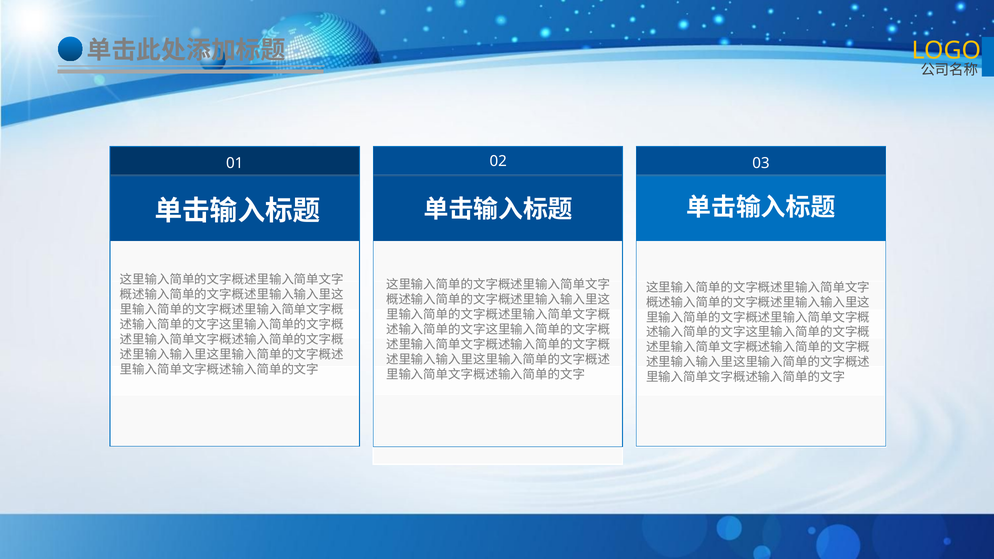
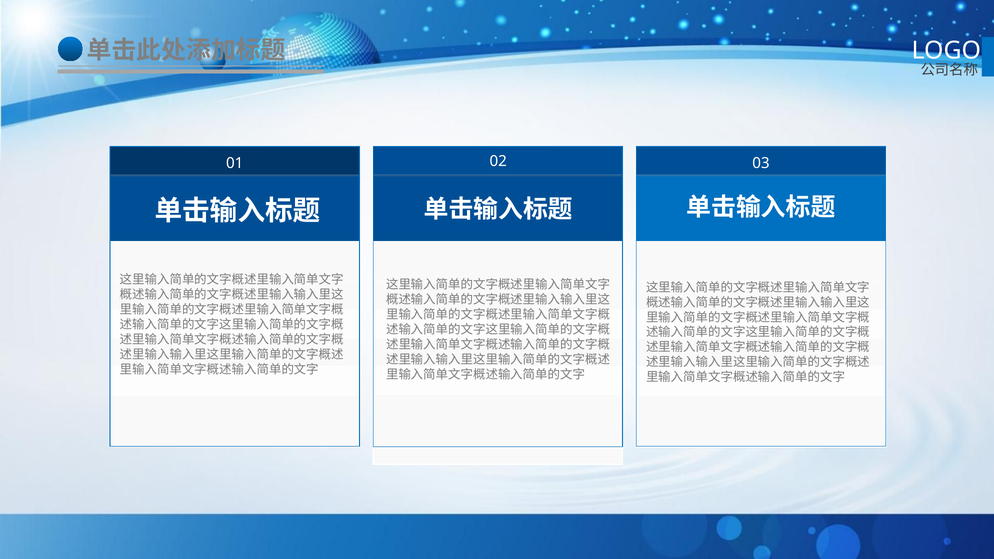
LOGO colour: yellow -> white
